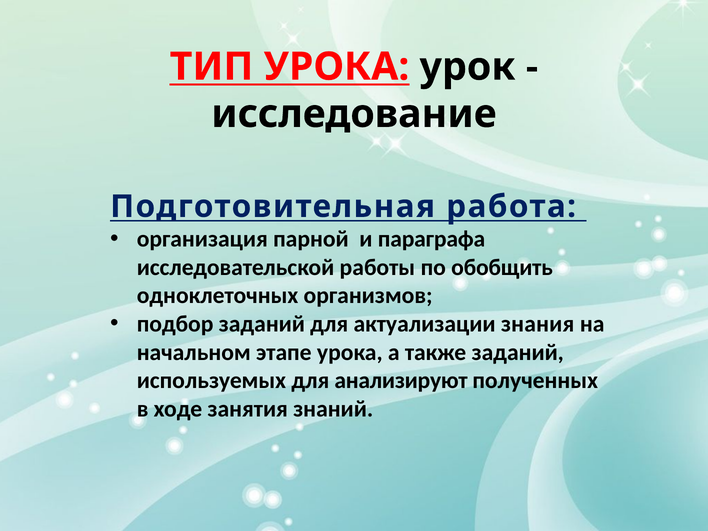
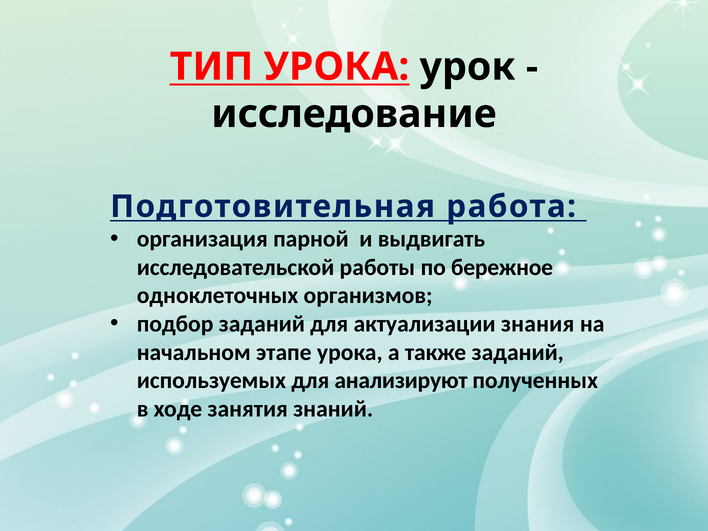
параграфа: параграфа -> выдвигать
обобщить: обобщить -> бережное
